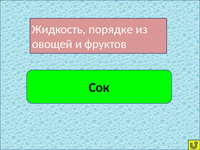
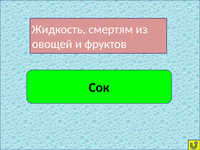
порядке: порядке -> смертям
